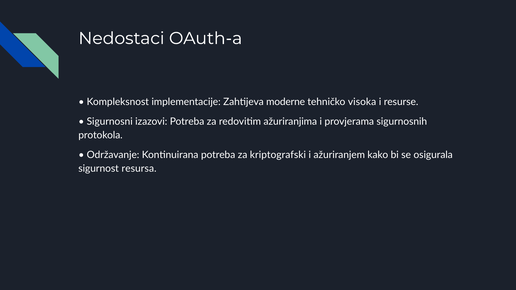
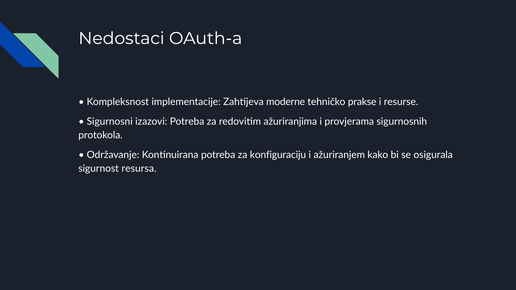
visoka: visoka -> prakse
kriptografski: kriptografski -> konfiguraciju
